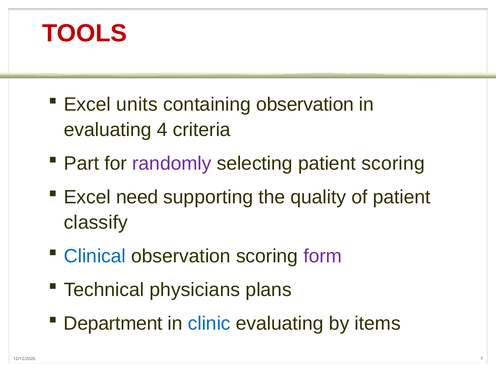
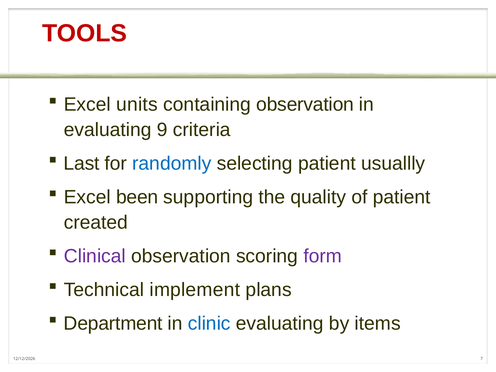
4: 4 -> 9
Part: Part -> Last
randomly colour: purple -> blue
patient scoring: scoring -> usuallly
need: need -> been
classify: classify -> created
Clinical colour: blue -> purple
physicians: physicians -> implement
